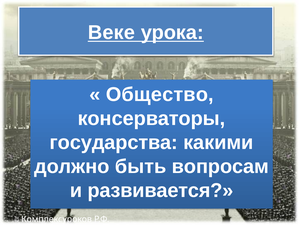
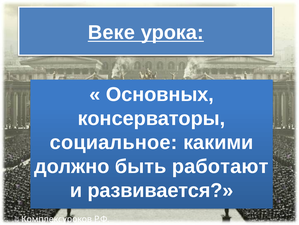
Общество: Общество -> Основных
государства: государства -> социальное
вопросам: вопросам -> работают
